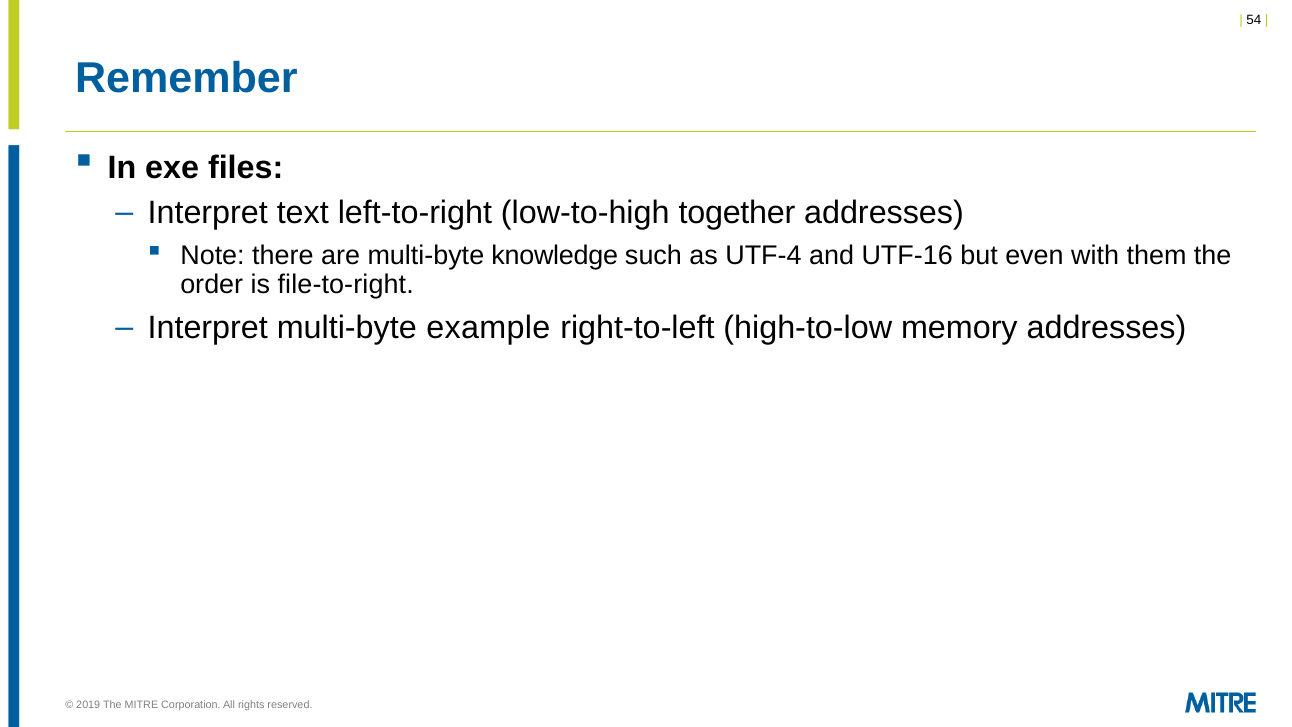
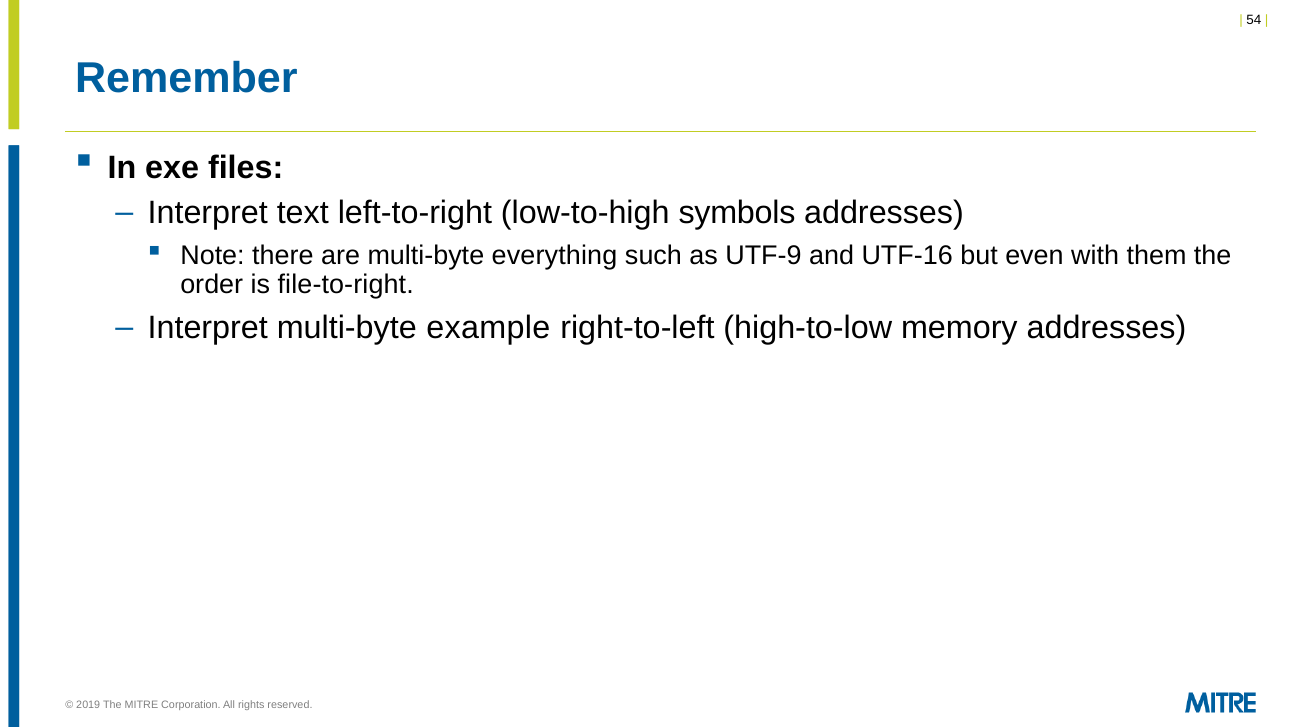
together: together -> symbols
knowledge: knowledge -> everything
UTF-4: UTF-4 -> UTF-9
